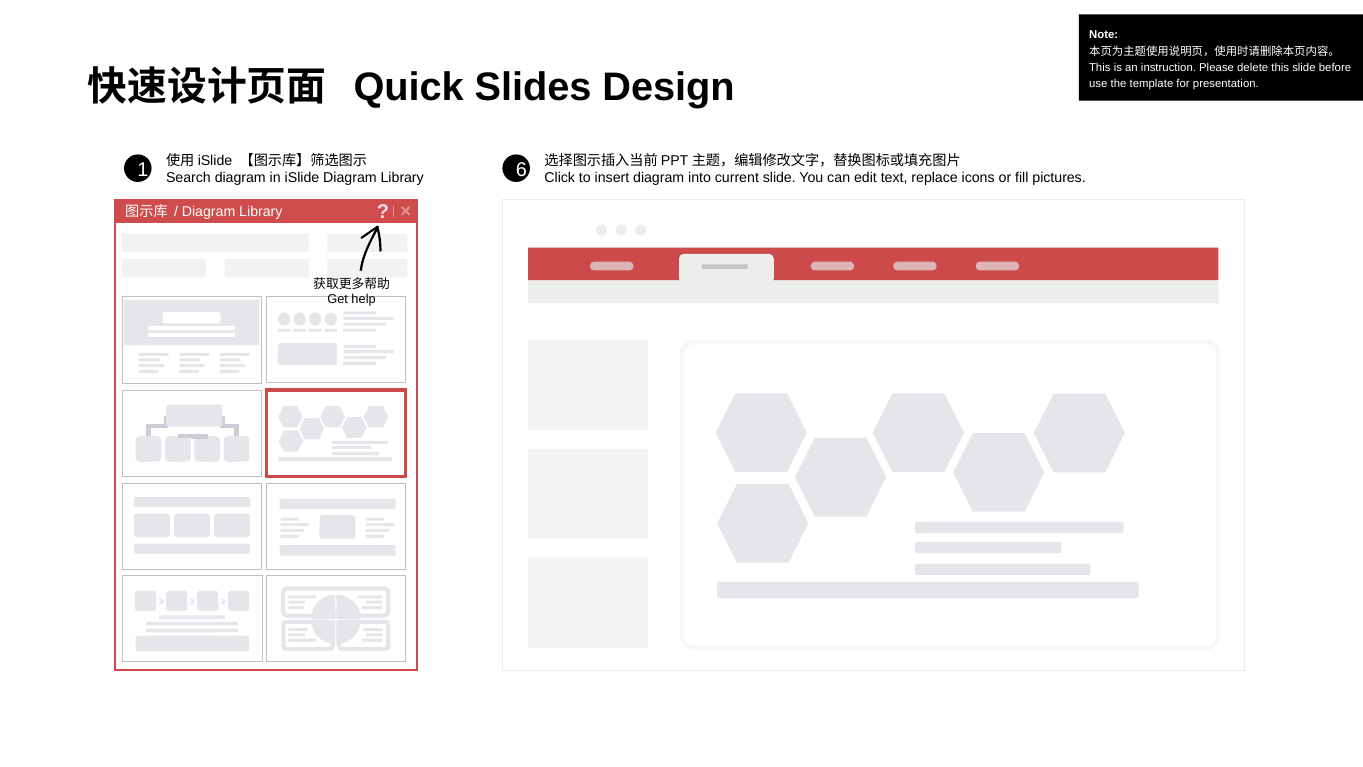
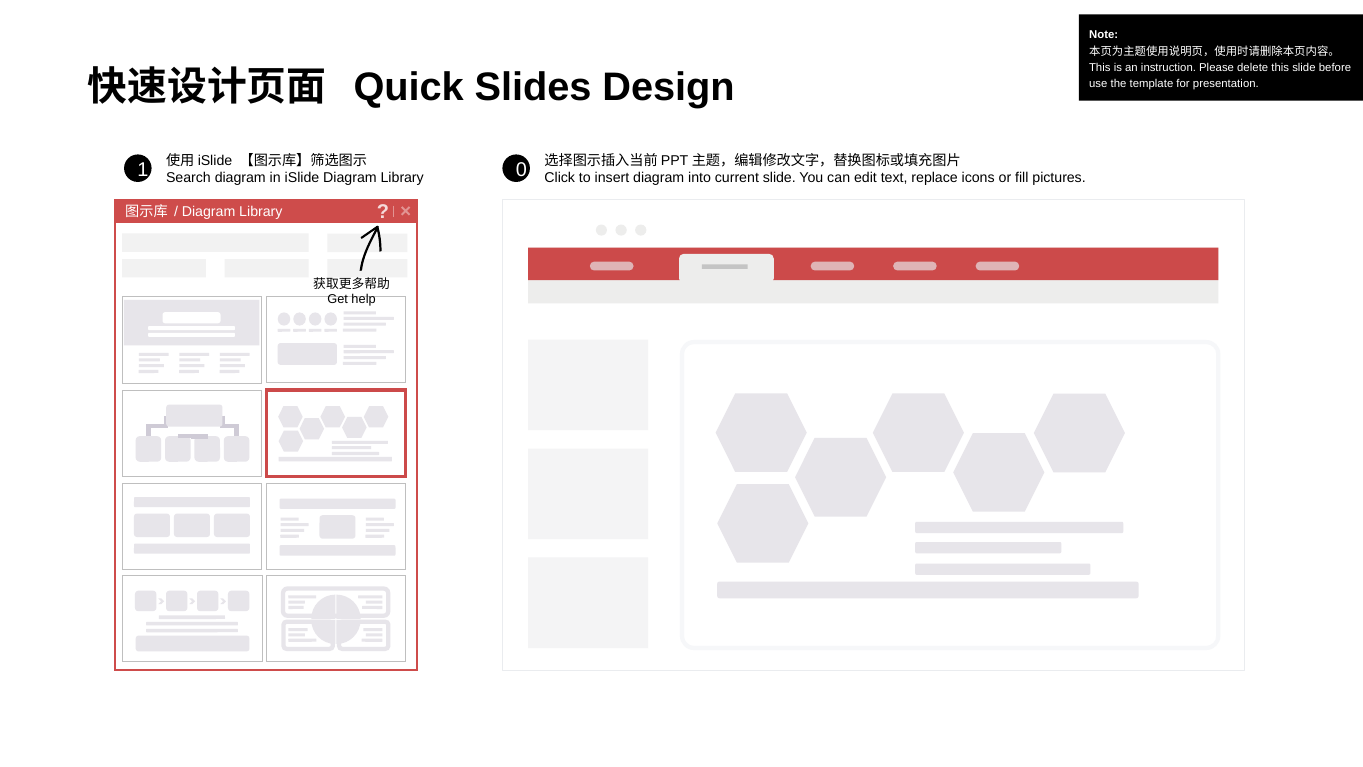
6: 6 -> 0
